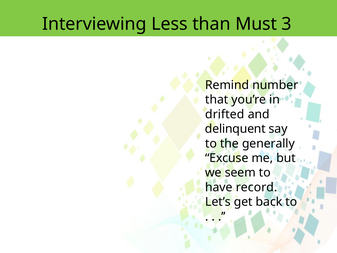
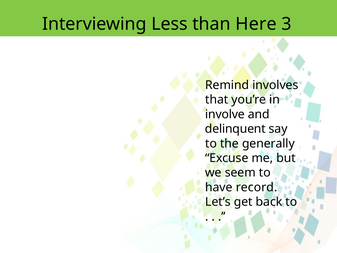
Must: Must -> Here
number: number -> involves
drifted: drifted -> involve
